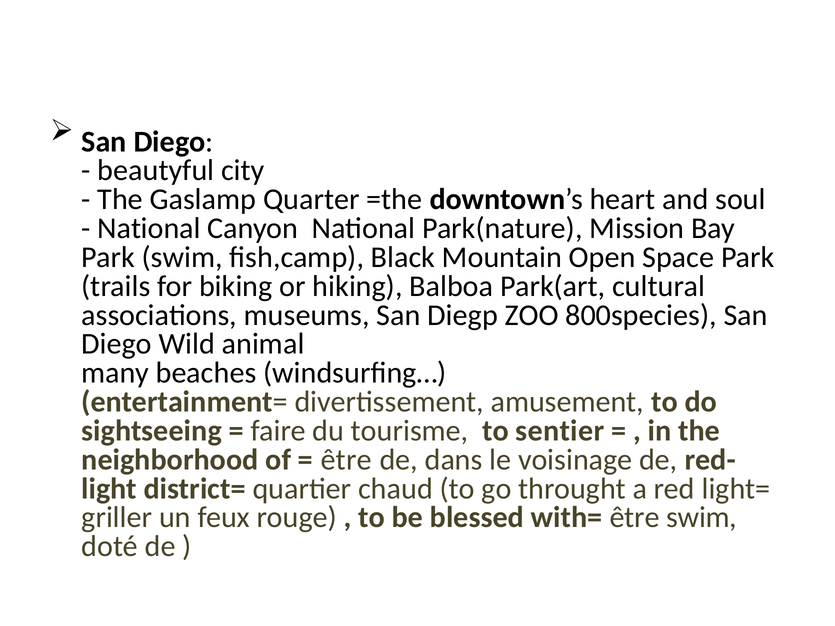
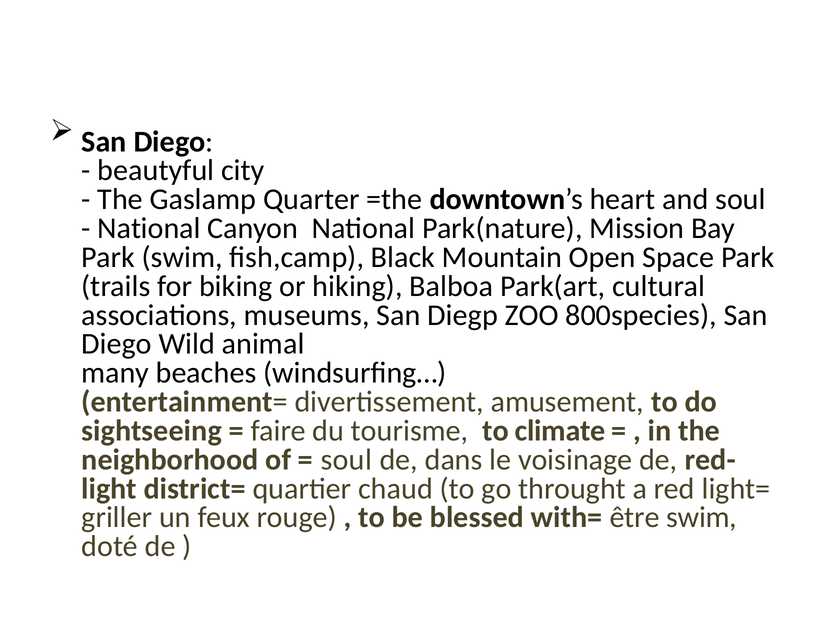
sentier: sentier -> climate
être at (346, 460): être -> soul
